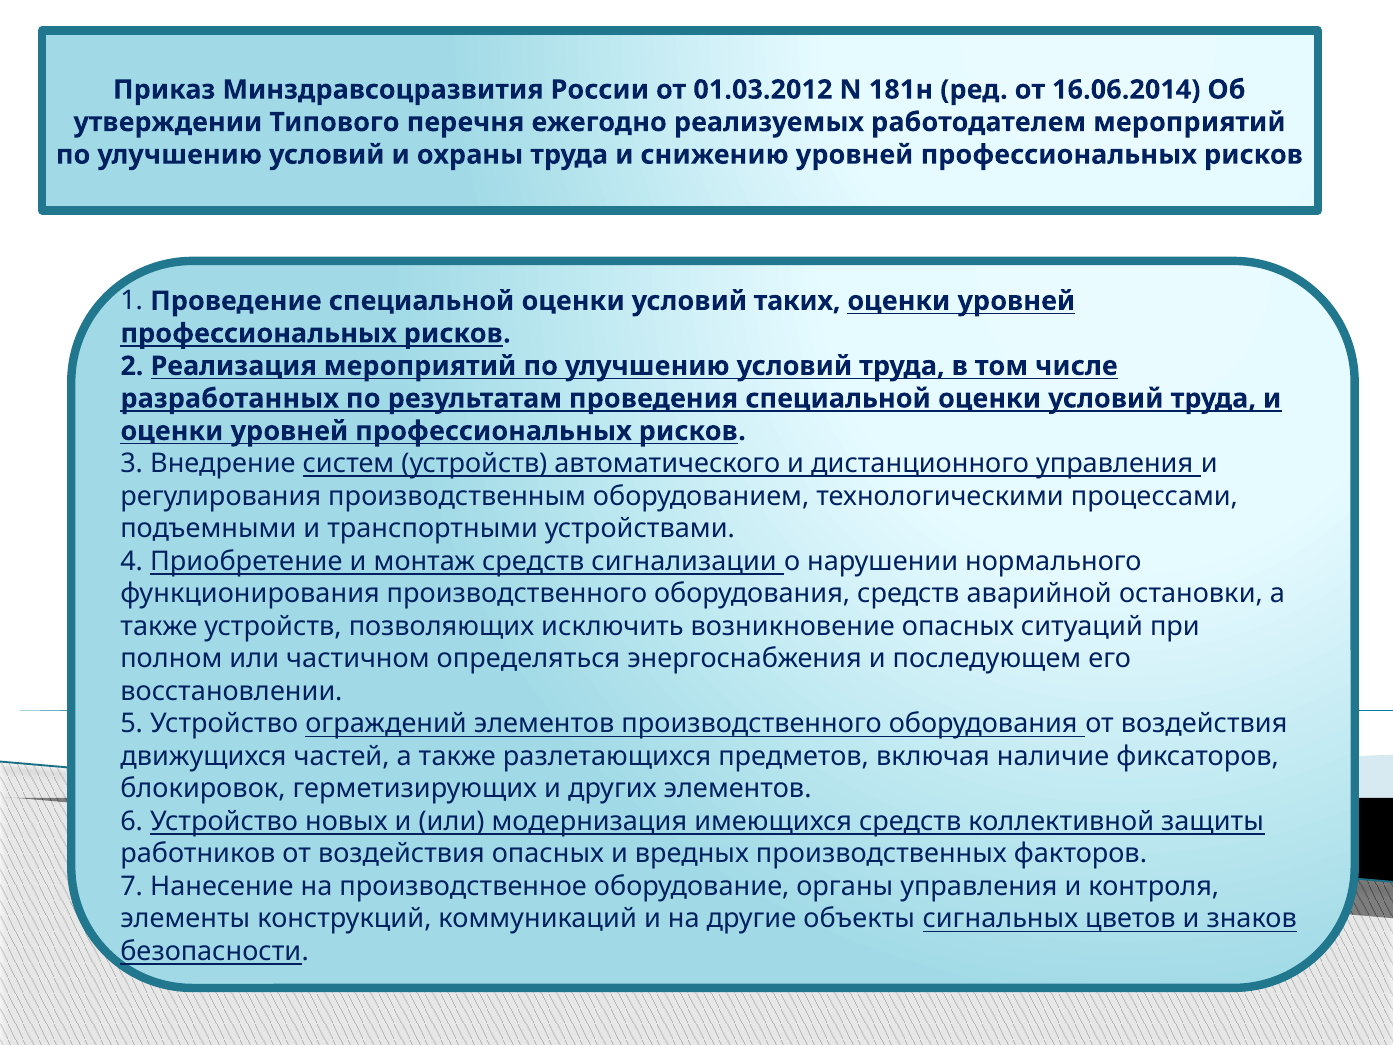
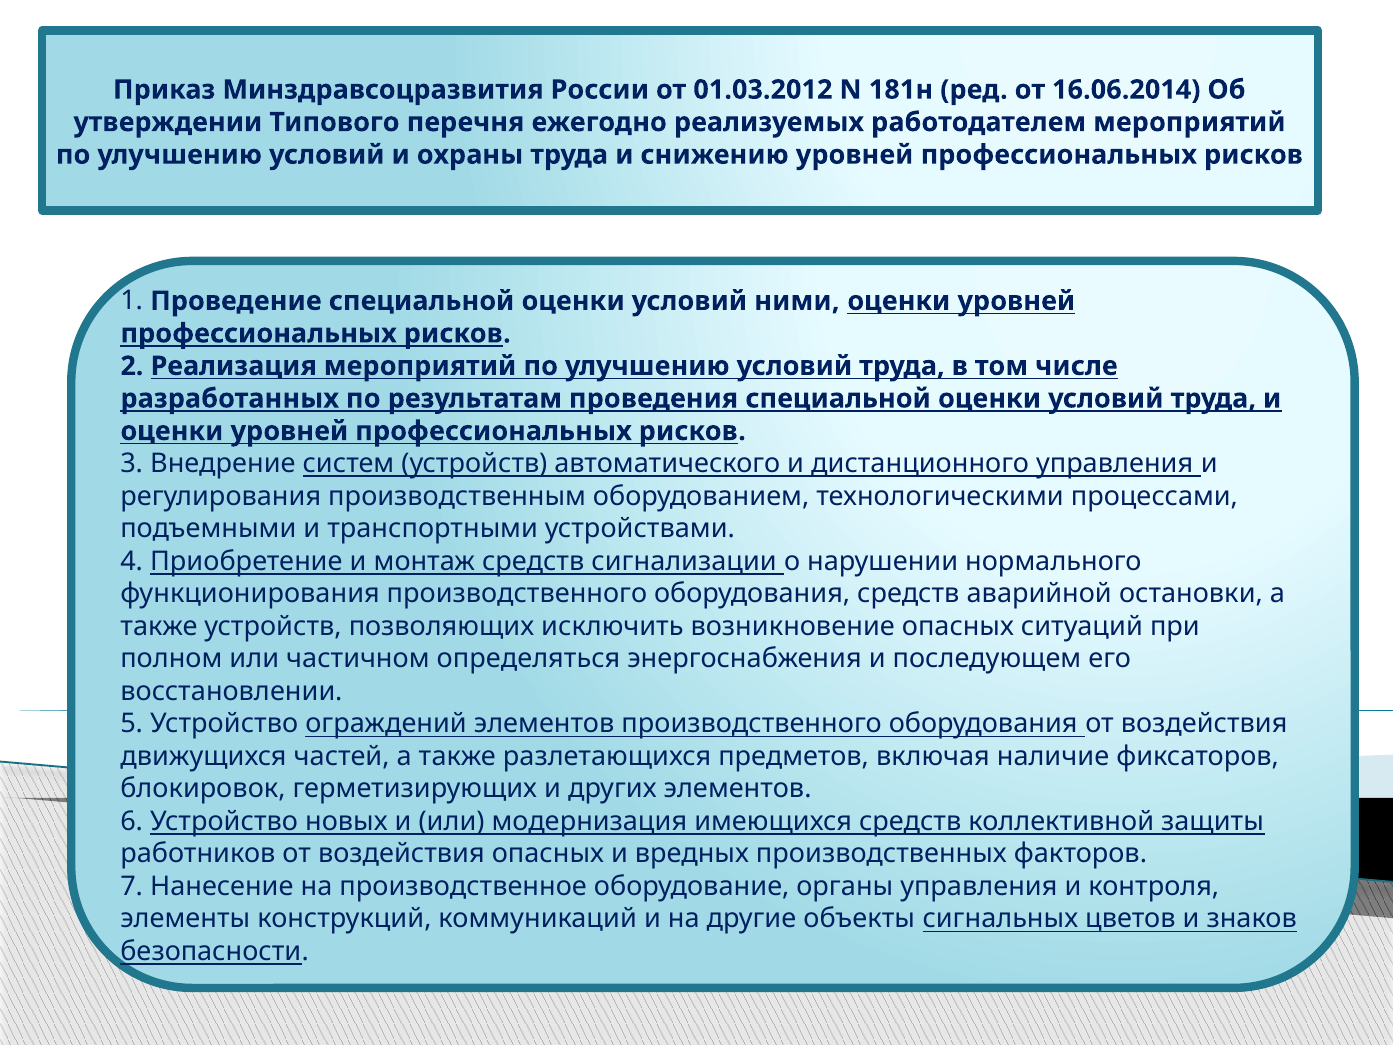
таких: таких -> ними
